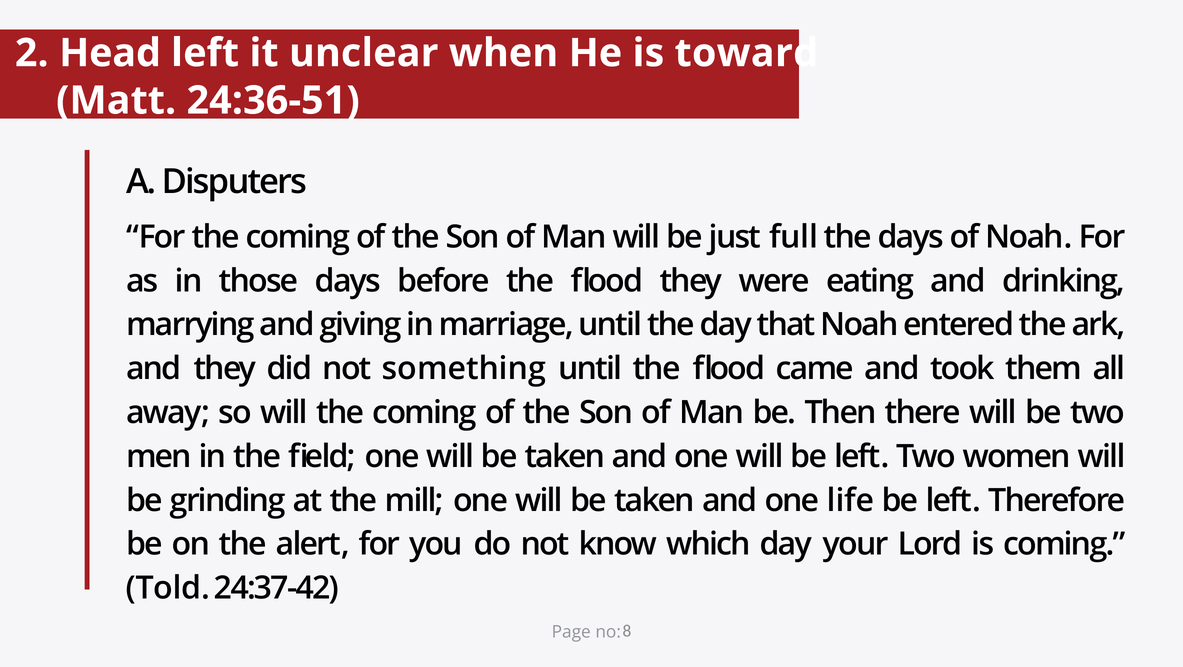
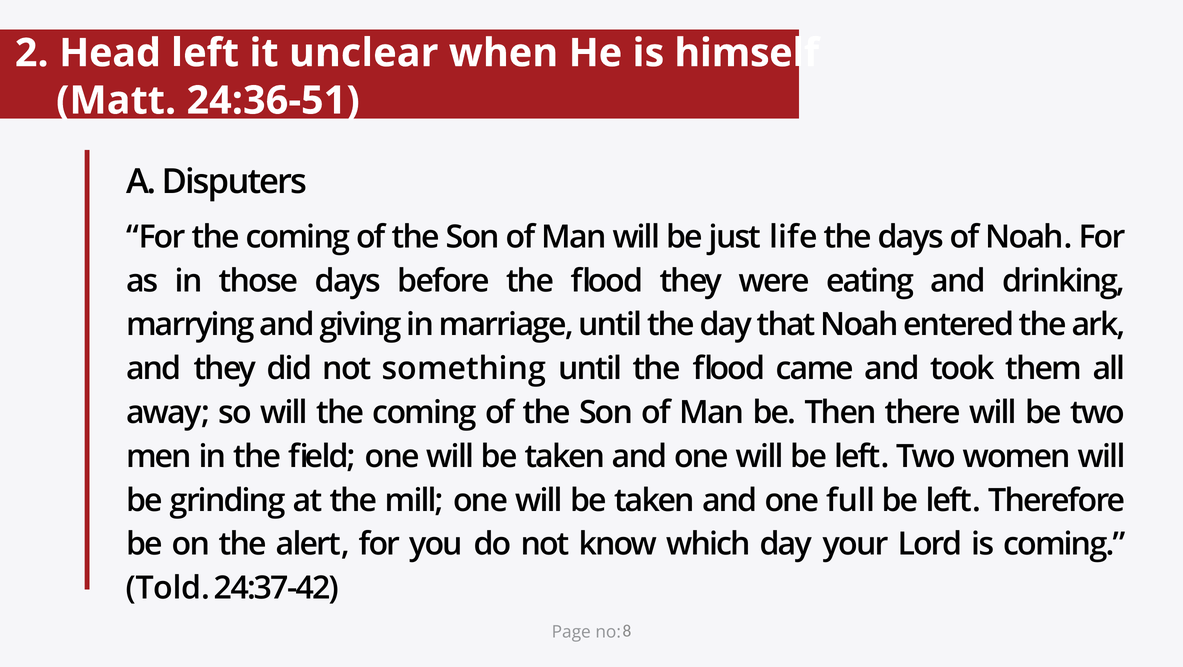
toward: toward -> himself
full: full -> life
life: life -> full
